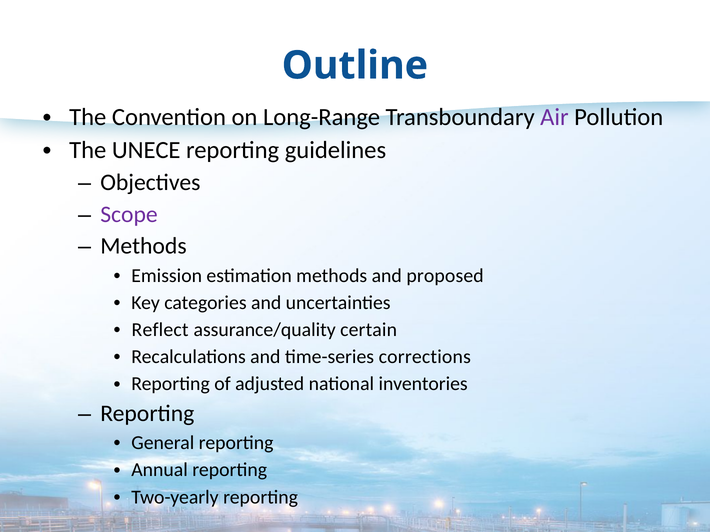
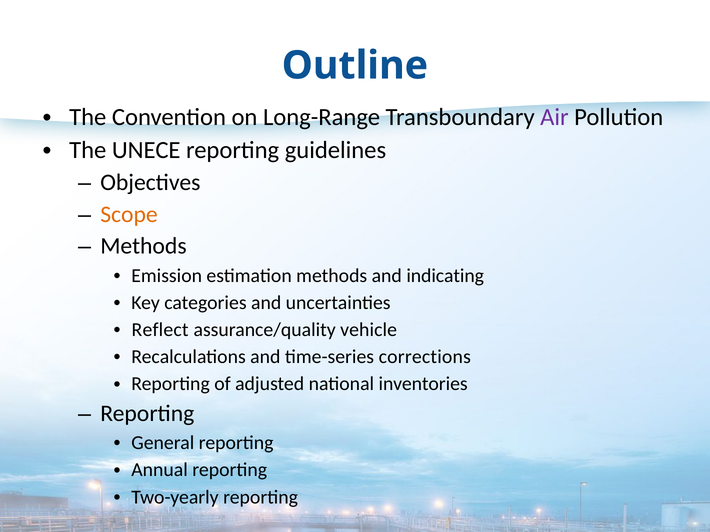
Scope colour: purple -> orange
proposed: proposed -> indicating
certain: certain -> vehicle
